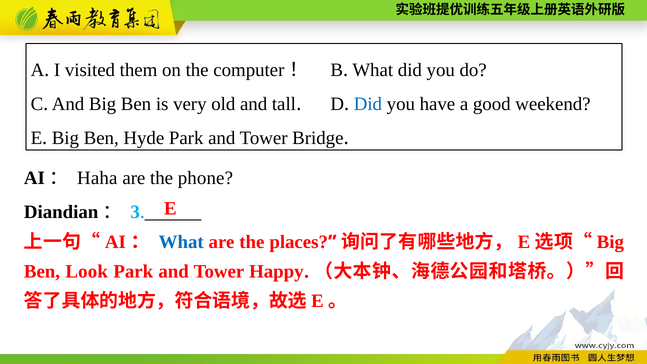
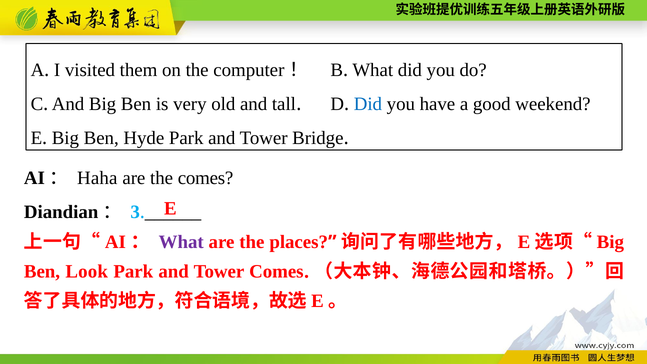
the phone: phone -> comes
What at (181, 242) colour: blue -> purple
Tower Happy: Happy -> Comes
